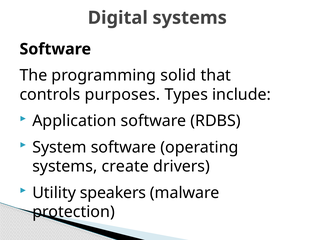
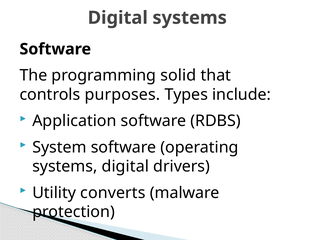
systems create: create -> digital
speakers: speakers -> converts
